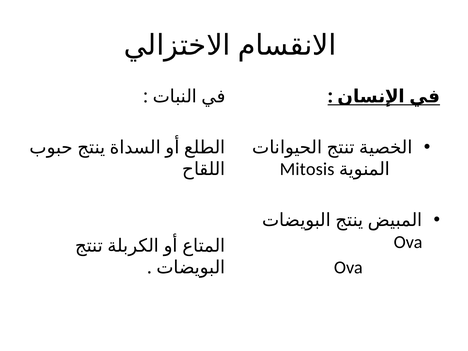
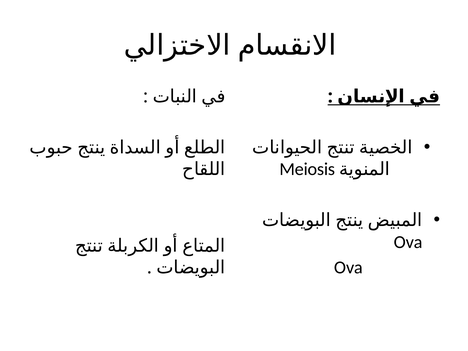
Mitosis: Mitosis -> Meiosis
